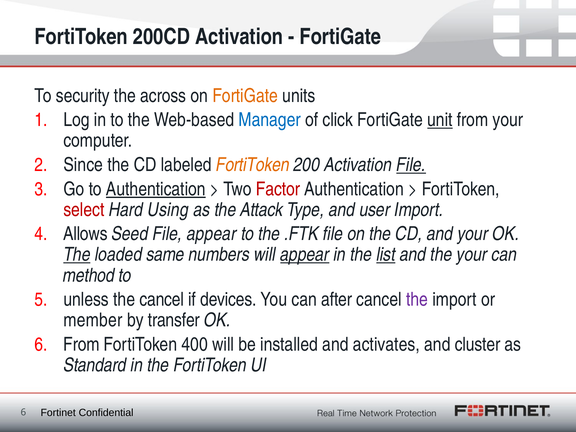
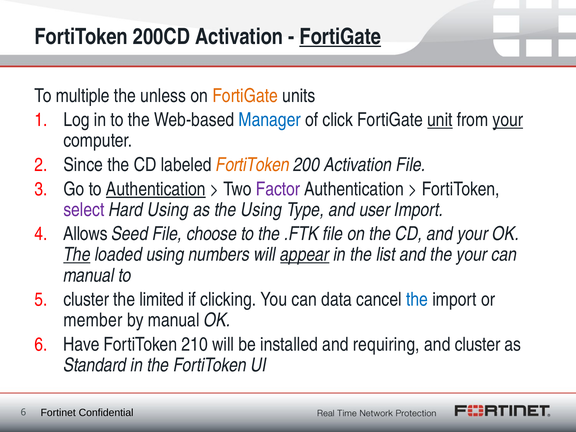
FortiGate at (340, 37) underline: none -> present
security: security -> multiple
across: across -> unless
your at (508, 120) underline: none -> present
File at (411, 165) underline: present -> none
Factor colour: red -> purple
select colour: red -> purple
the Attack: Attack -> Using
File appear: appear -> choose
loaded same: same -> using
list underline: present -> none
method at (89, 275): method -> manual
unless at (86, 300): unless -> cluster
the cancel: cancel -> limited
devices: devices -> clicking
after: after -> data
the at (417, 300) colour: purple -> blue
by transfer: transfer -> manual
6 From: From -> Have
400: 400 -> 210
activates: activates -> requiring
